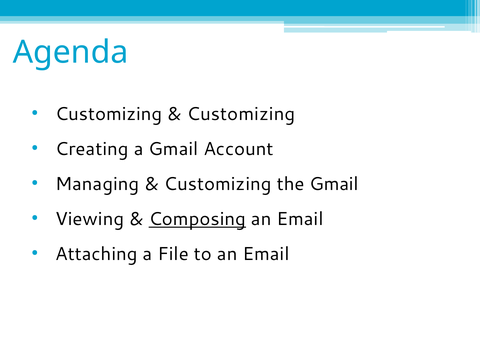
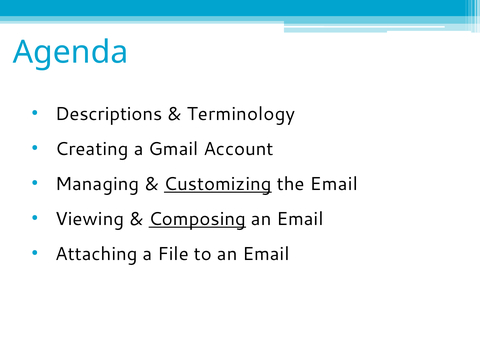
Customizing at (109, 114): Customizing -> Descriptions
Customizing at (241, 114): Customizing -> Terminology
Customizing at (218, 184) underline: none -> present
the Gmail: Gmail -> Email
